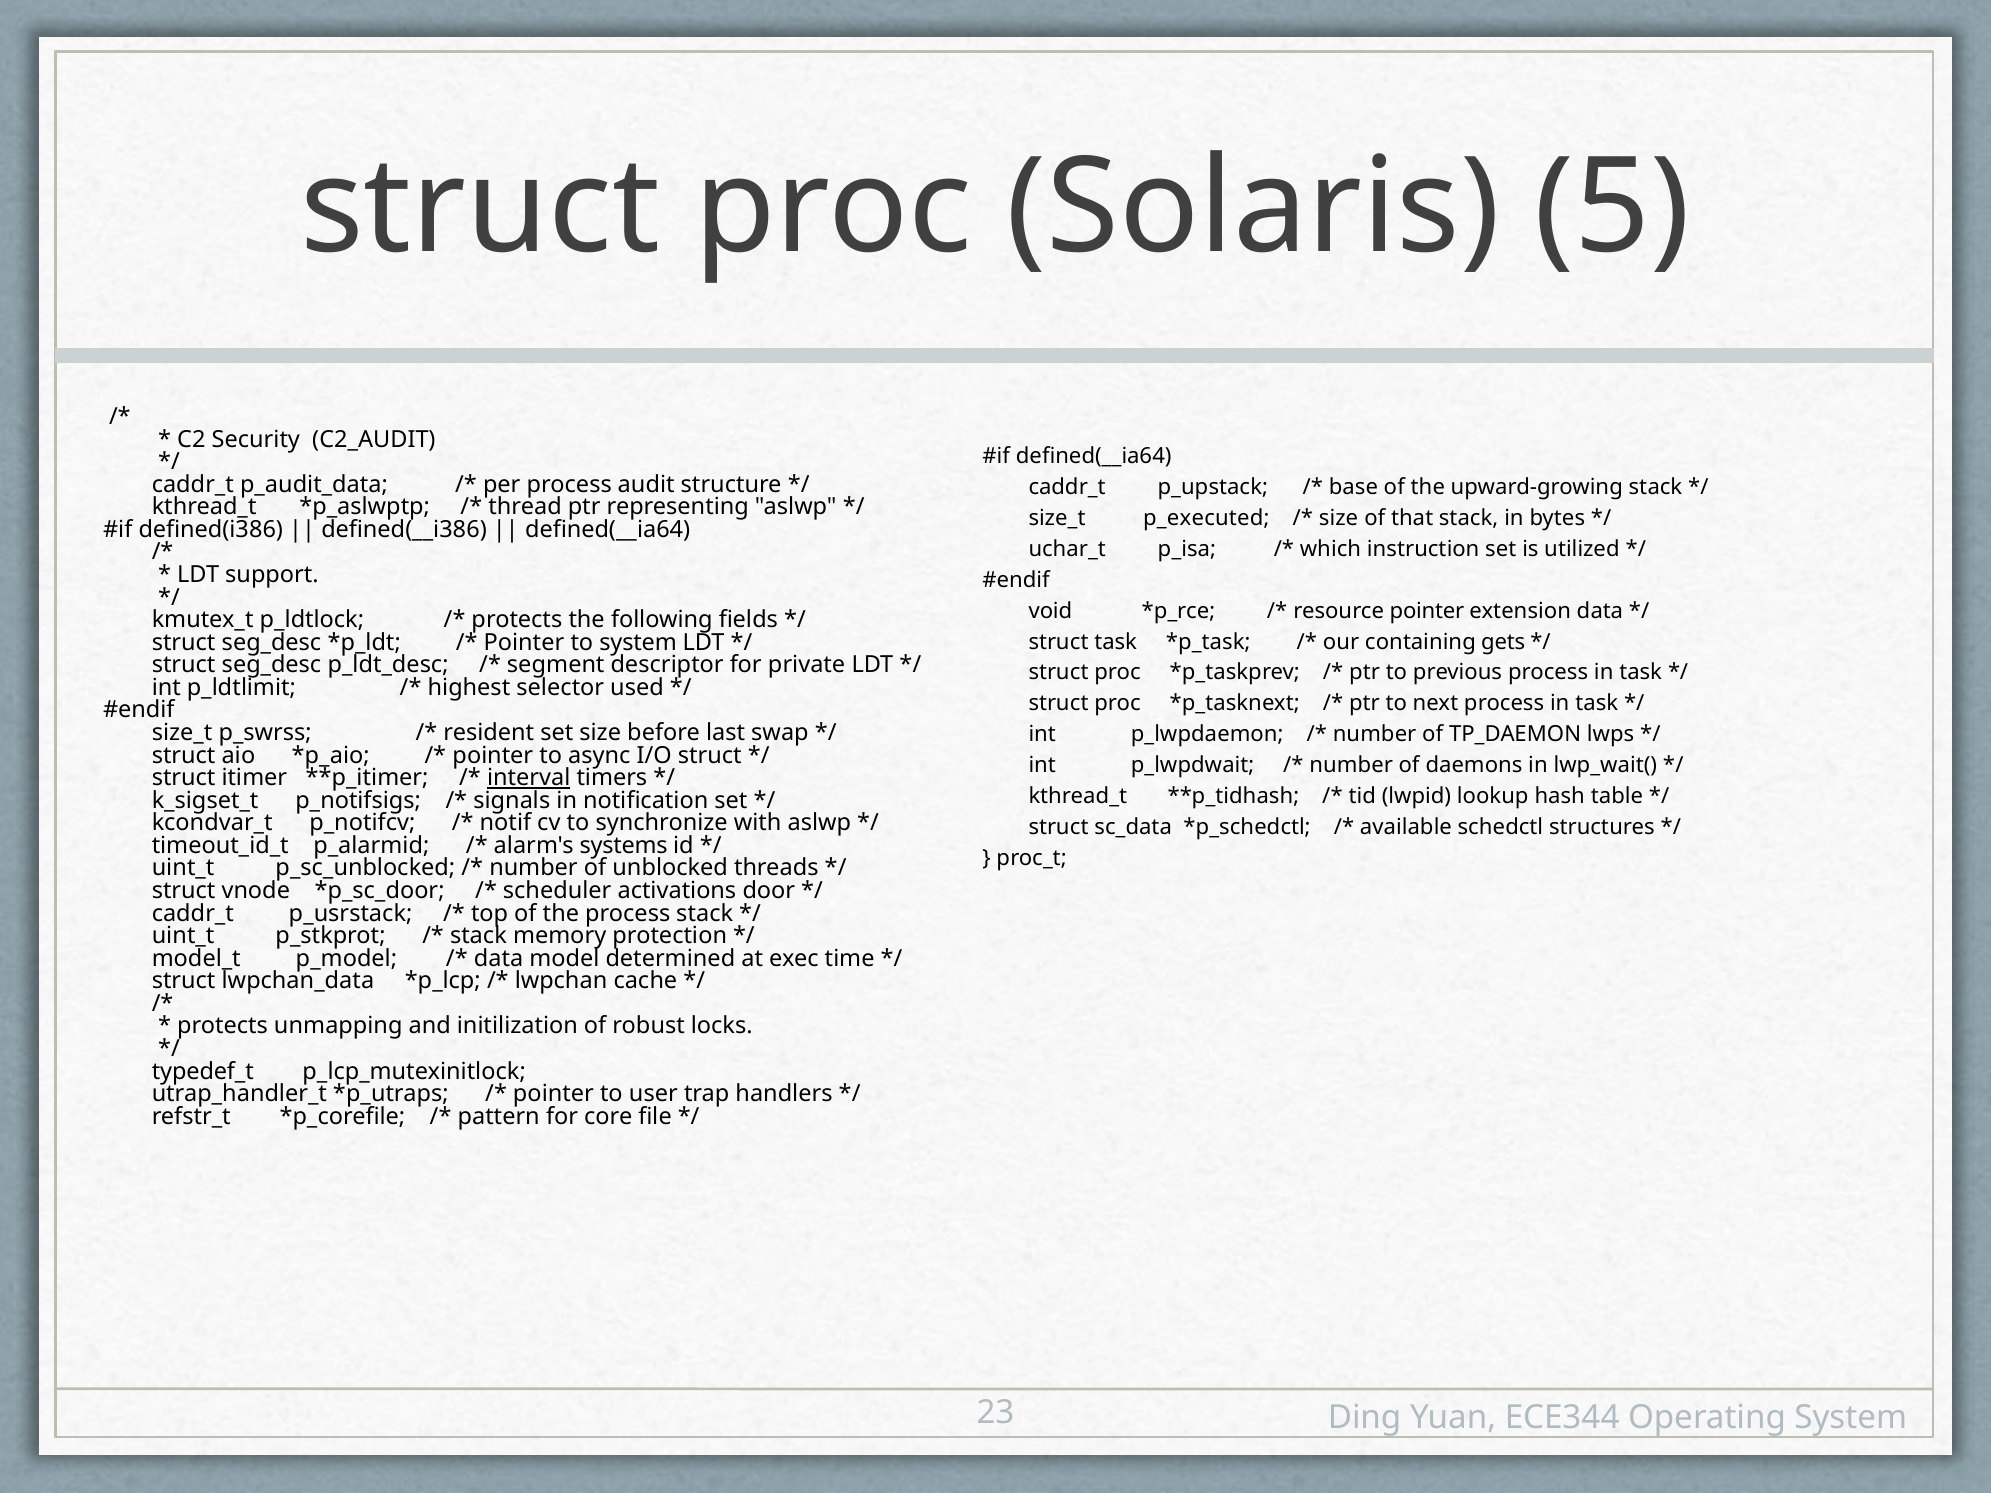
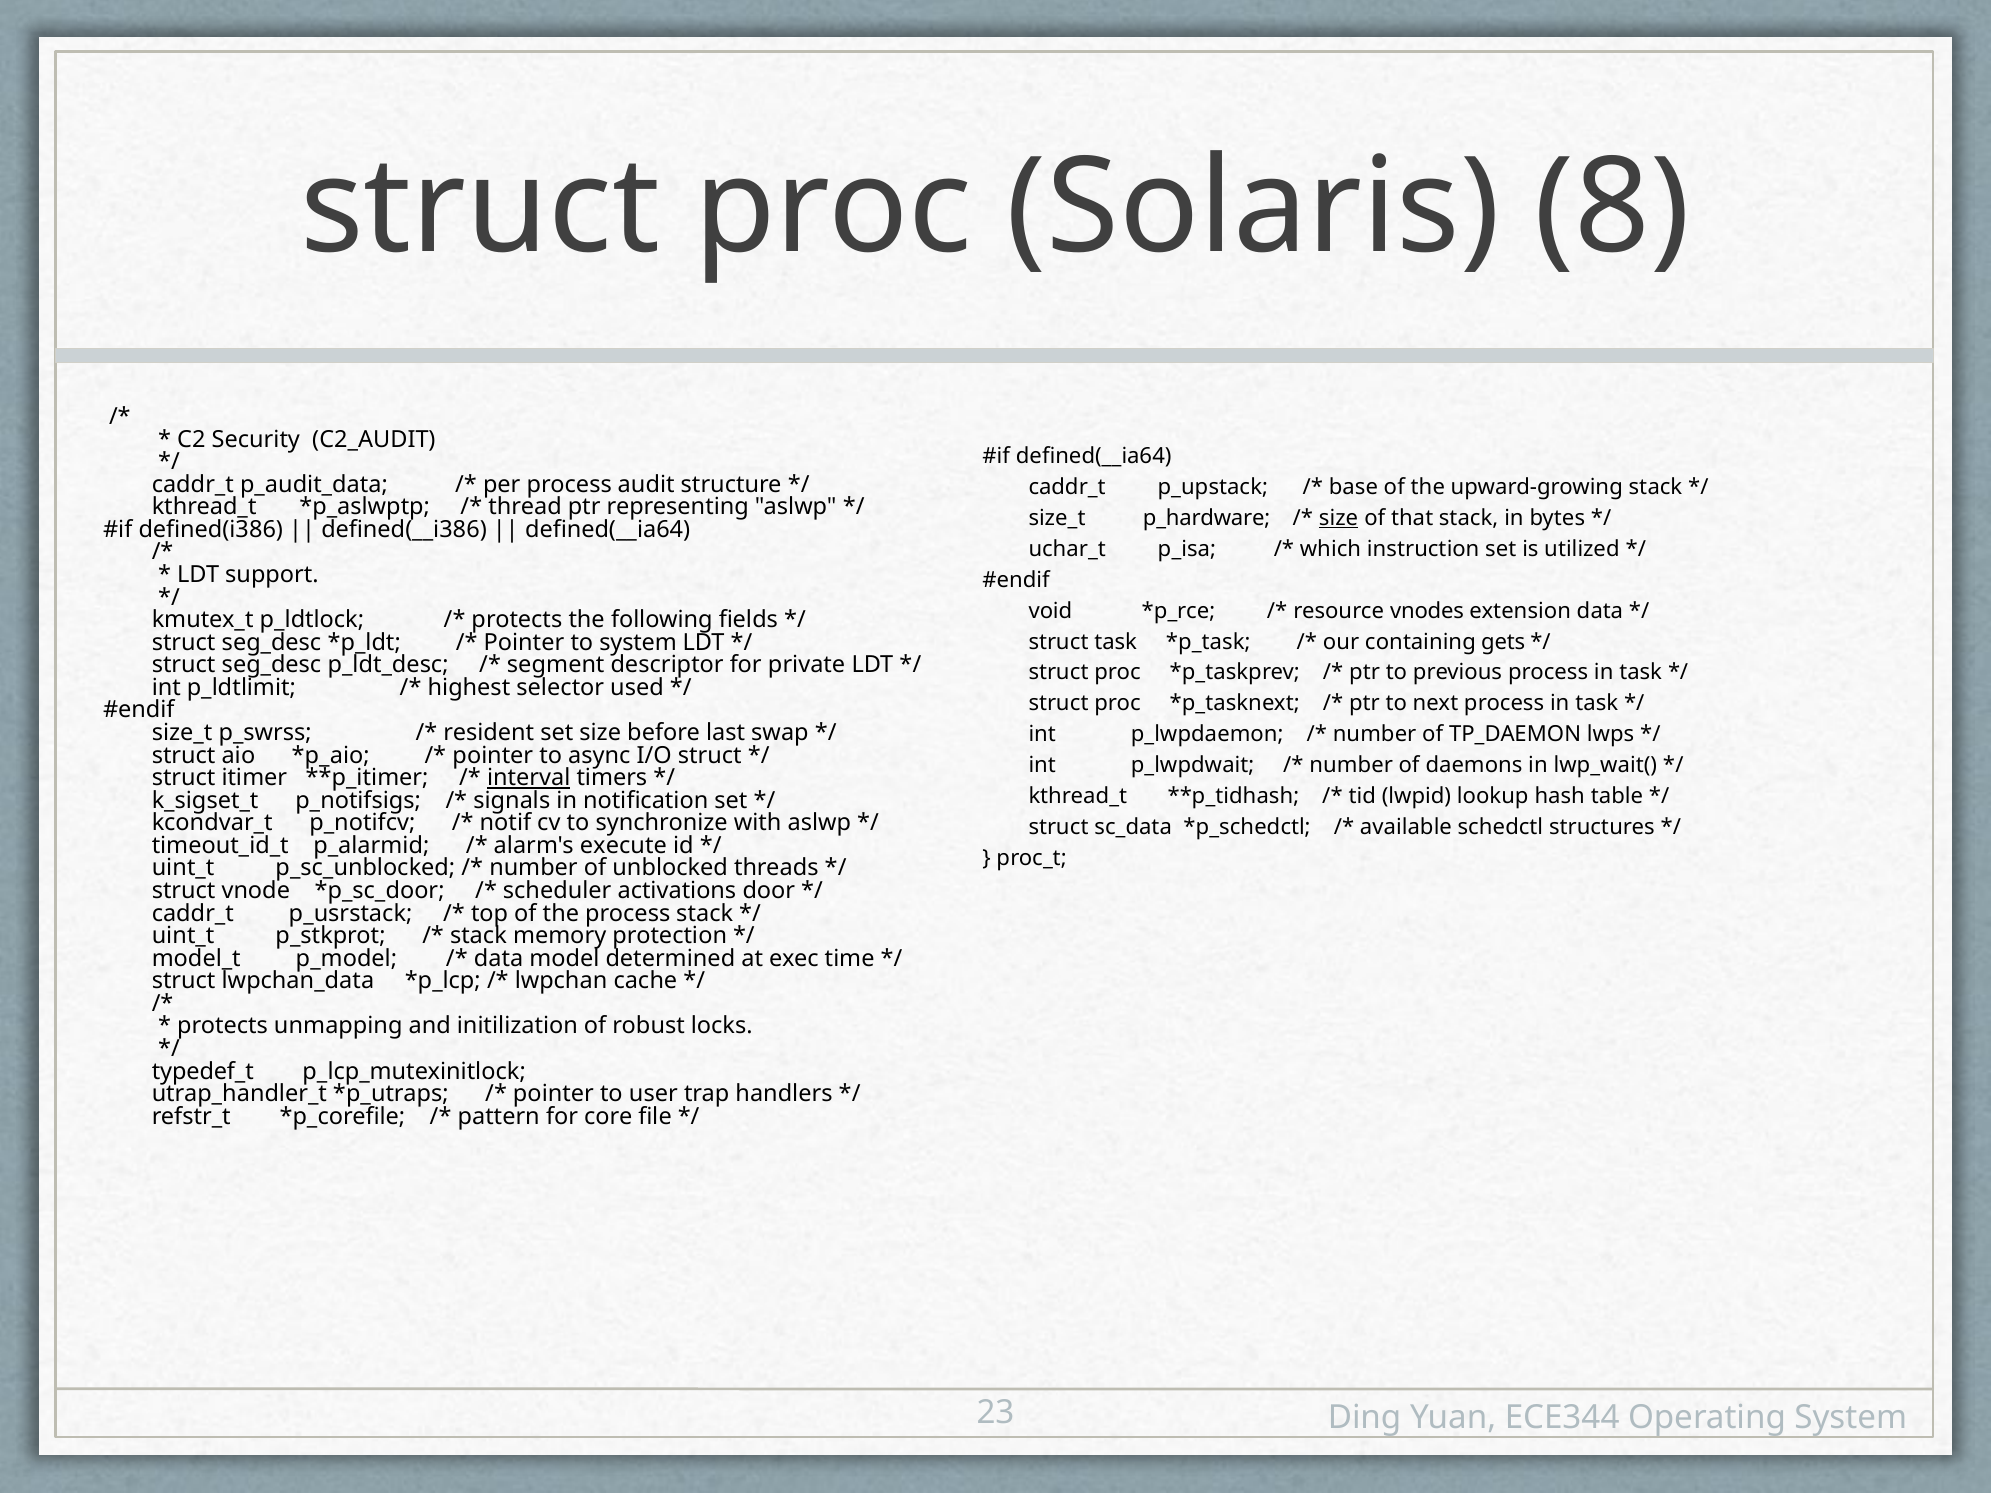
5: 5 -> 8
p_executed: p_executed -> p_hardware
size at (1339, 518) underline: none -> present
resource pointer: pointer -> vnodes
systems: systems -> execute
